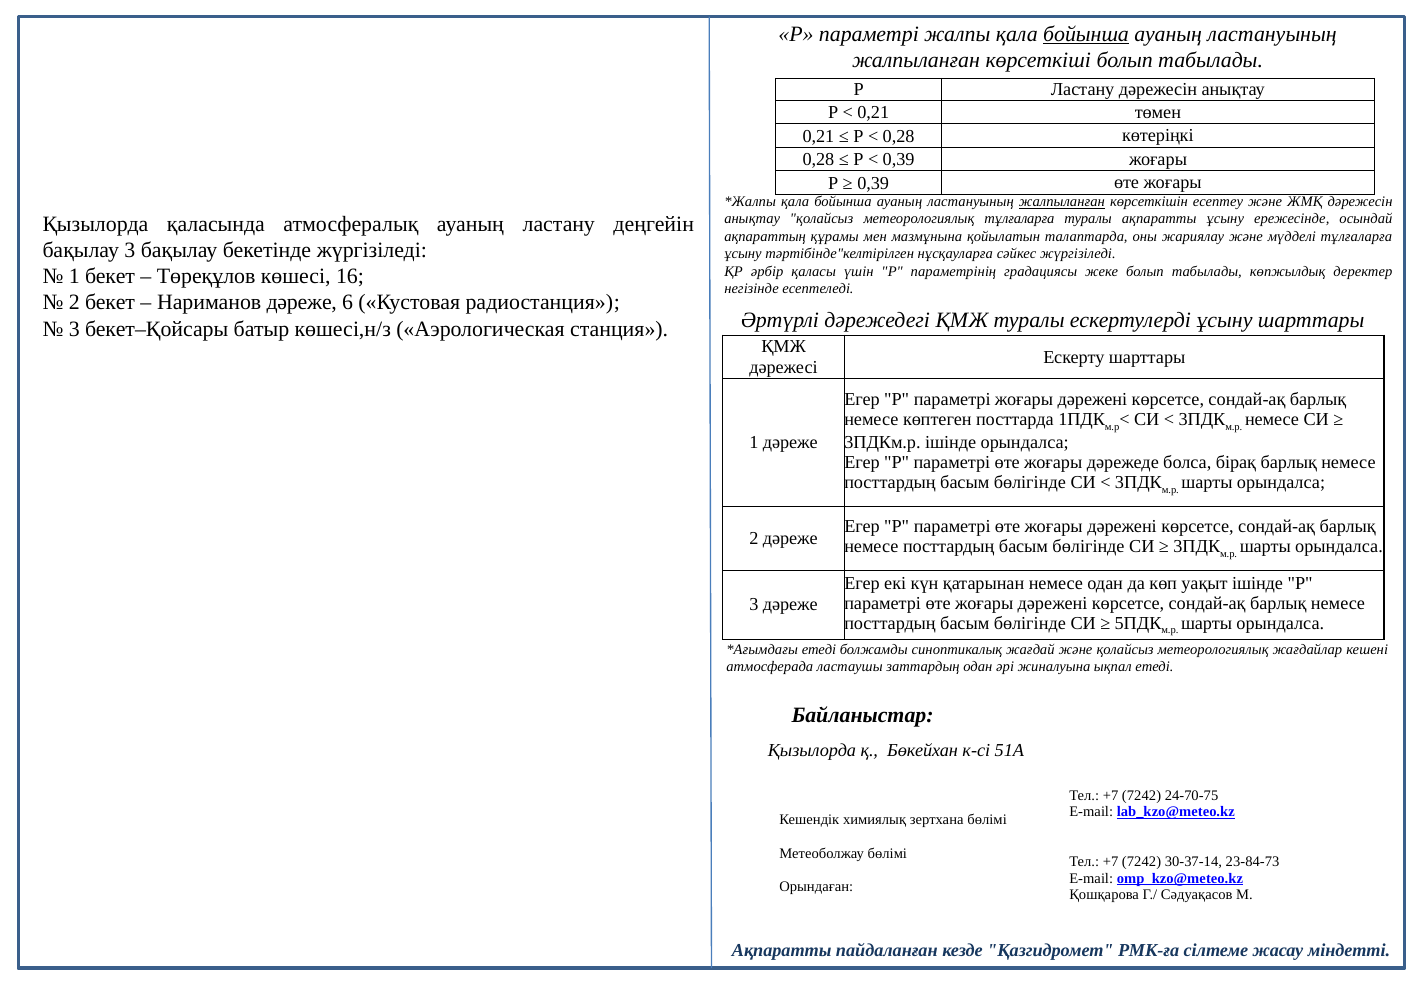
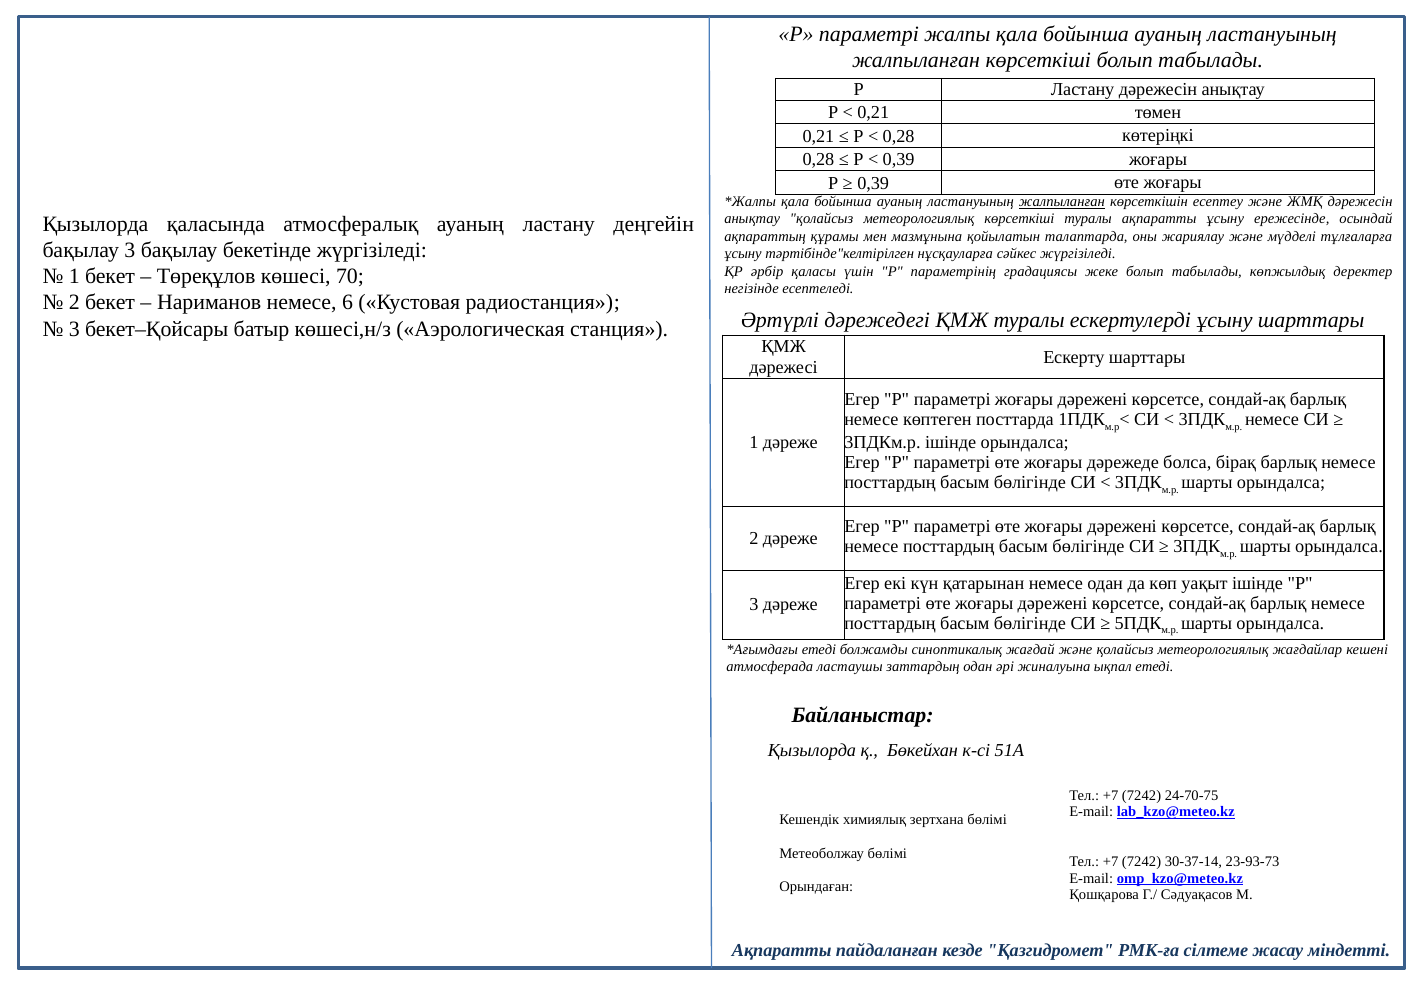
бойынша at (1086, 34) underline: present -> none
метеорологиялық тұлғаларға: тұлғаларға -> көрсеткіші
16: 16 -> 70
Нариманов дәреже: дәреже -> немесе
23-84-73: 23-84-73 -> 23-93-73
